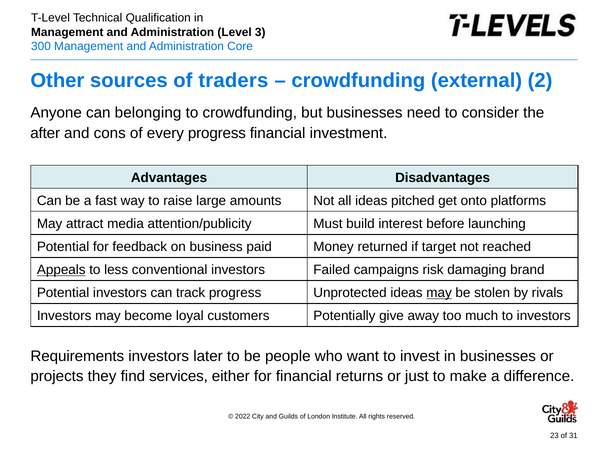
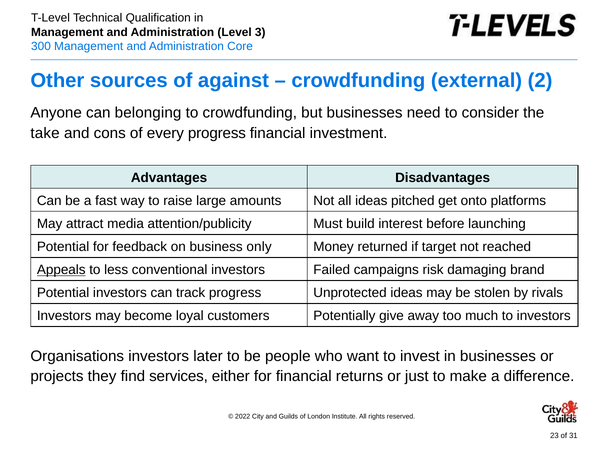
traders: traders -> against
after: after -> take
paid: paid -> only
may at (439, 293) underline: present -> none
Requirements: Requirements -> Organisations
